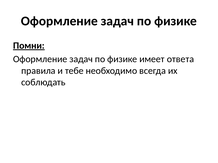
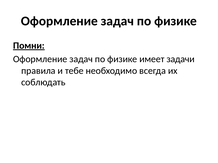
ответа: ответа -> задачи
